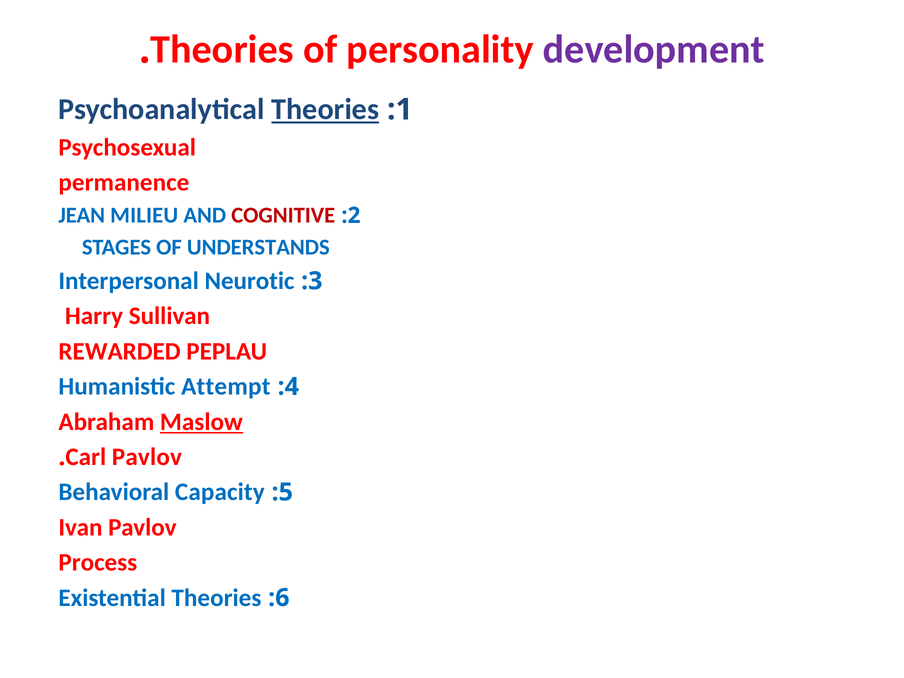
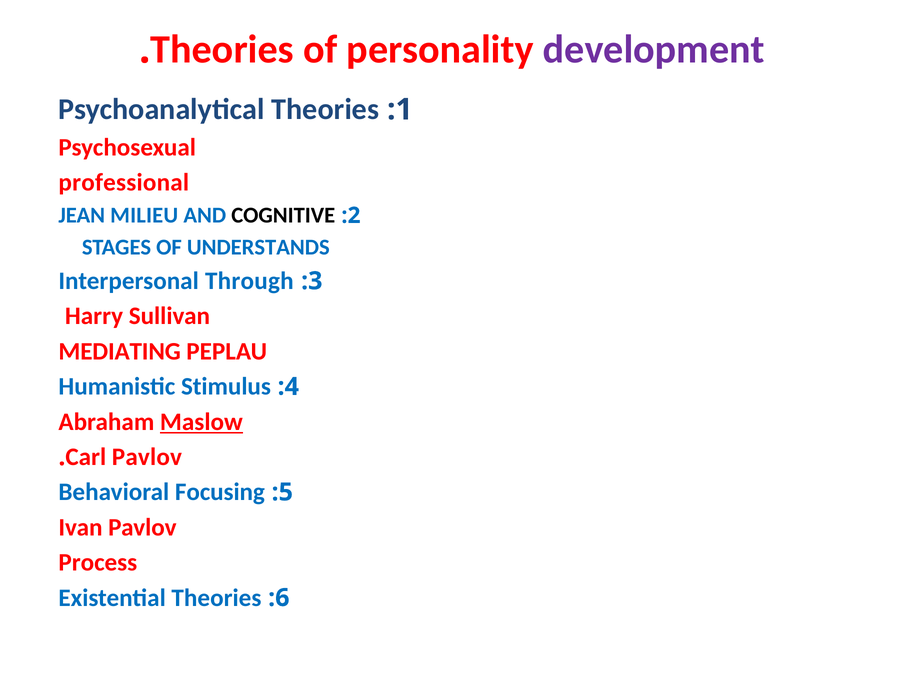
Theories at (325, 109) underline: present -> none
permanence: permanence -> professional
COGNITIVE colour: red -> black
Neurotic: Neurotic -> Through
REWARDED: REWARDED -> MEDIATING
Attempt: Attempt -> Stimulus
Capacity: Capacity -> Focusing
